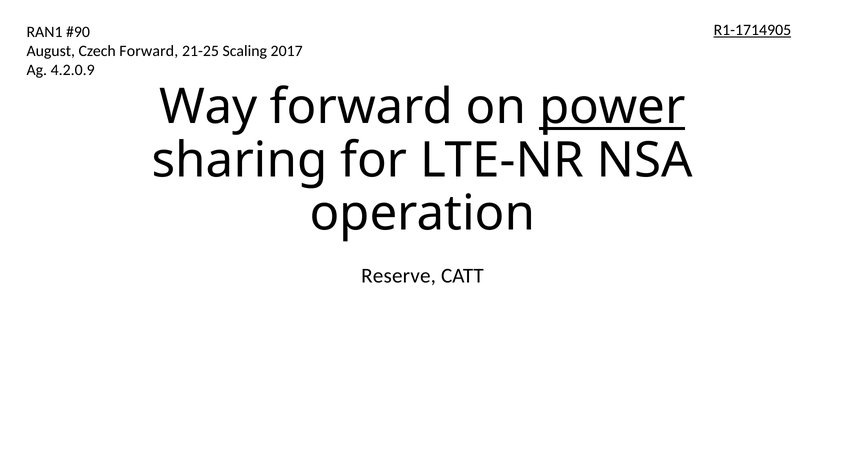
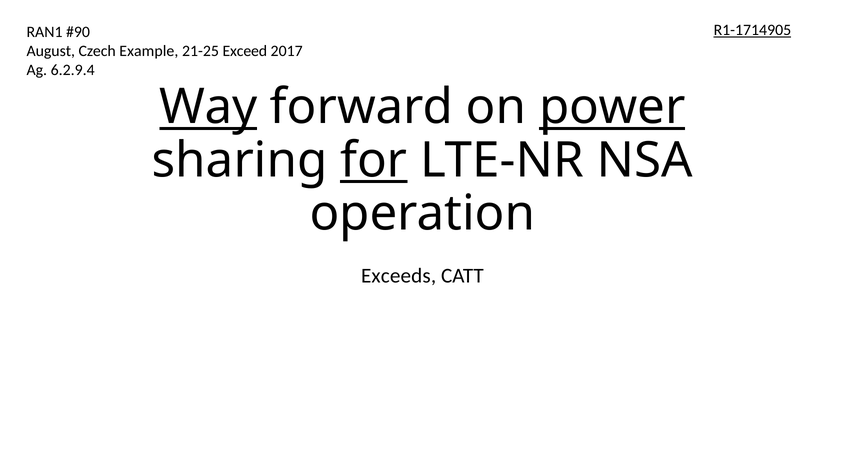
Czech Forward: Forward -> Example
Scaling: Scaling -> Exceed
4.2.0.9: 4.2.0.9 -> 6.2.9.4
Way underline: none -> present
for underline: none -> present
Reserve: Reserve -> Exceeds
